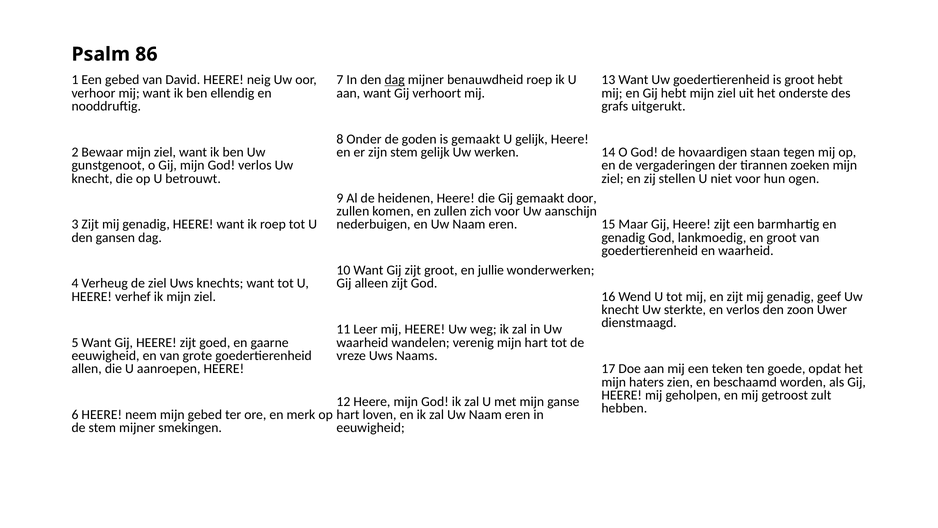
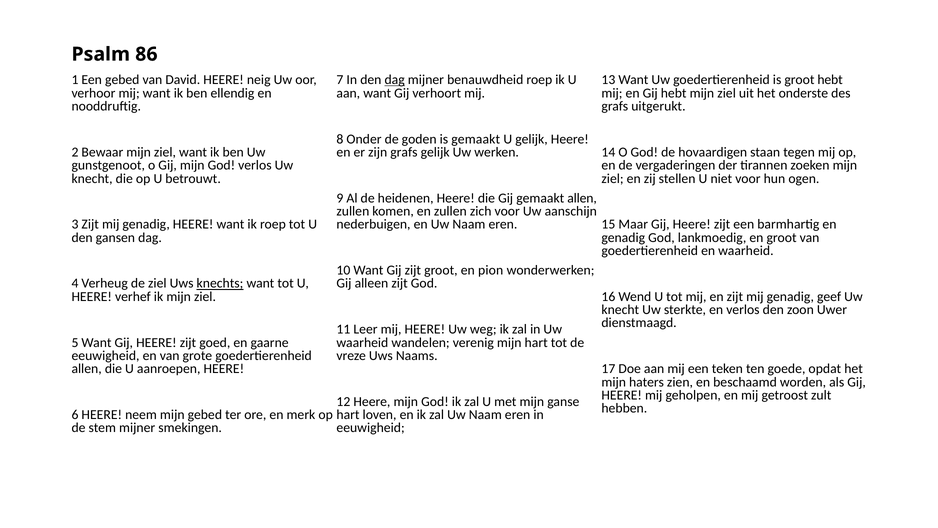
zijn stem: stem -> grafs
gemaakt door: door -> allen
jullie: jullie -> pion
knechts underline: none -> present
